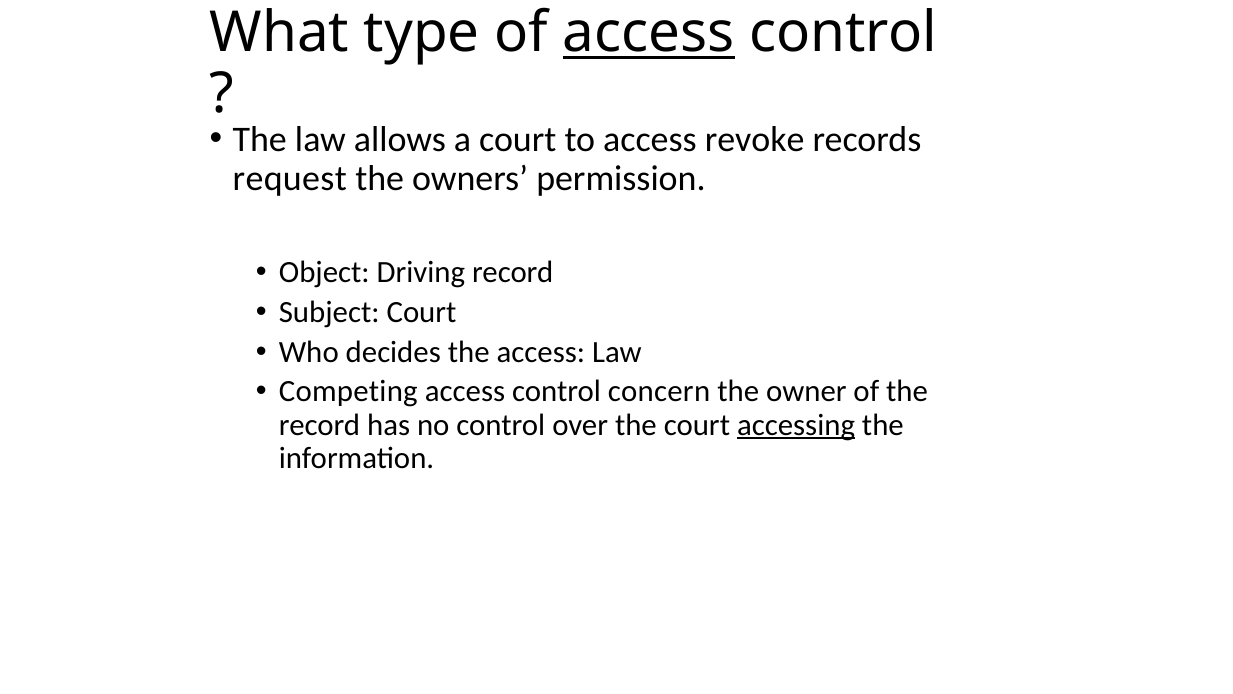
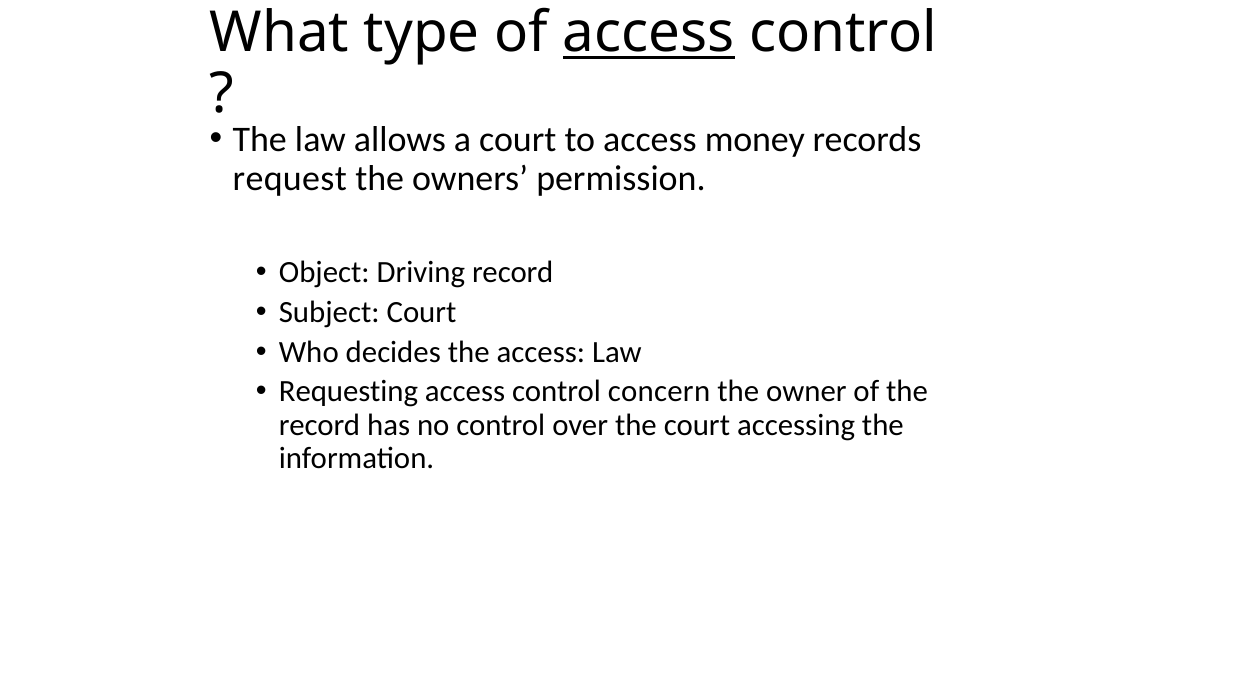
revoke: revoke -> money
Competing: Competing -> Requesting
accessing underline: present -> none
